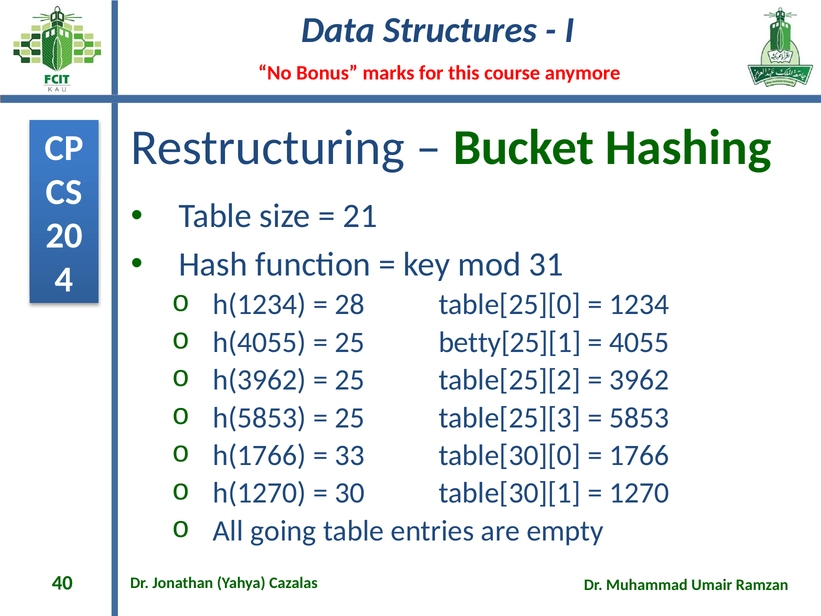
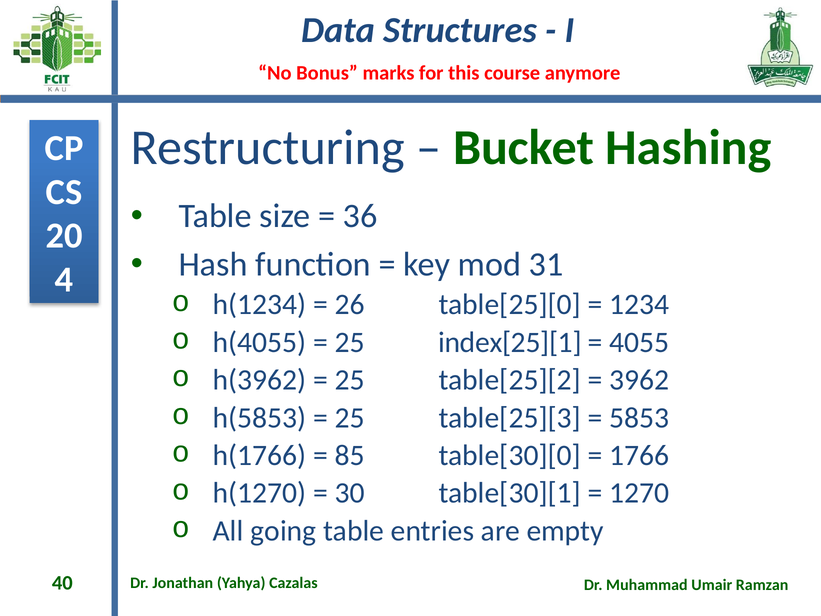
21: 21 -> 36
28: 28 -> 26
betty[25][1: betty[25][1 -> index[25][1
33: 33 -> 85
